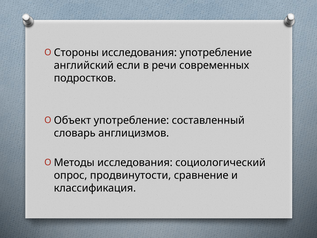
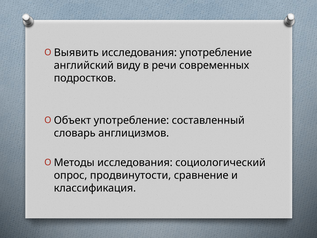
Стороны: Стороны -> Выявить
если: если -> виду
